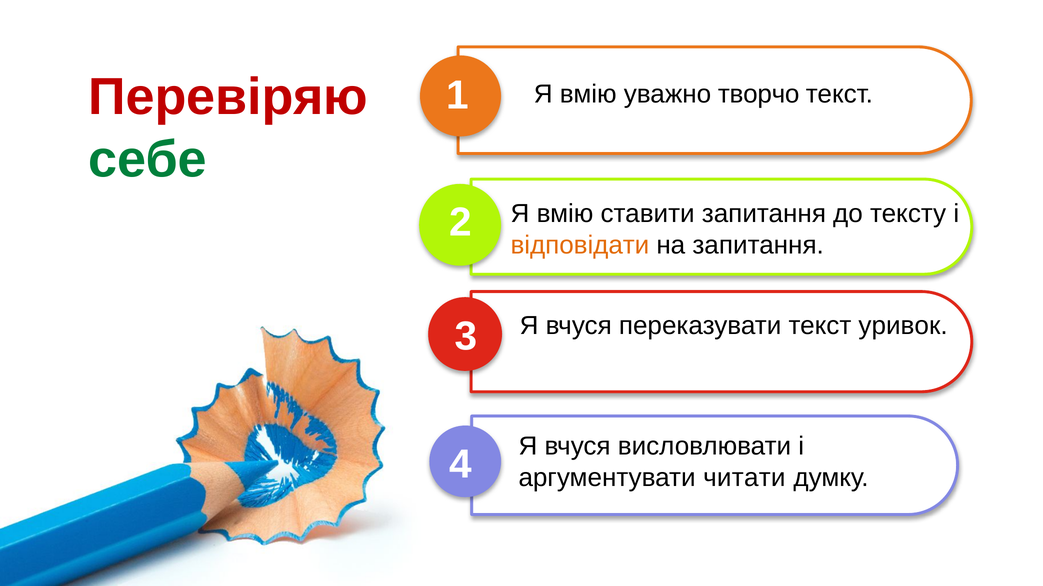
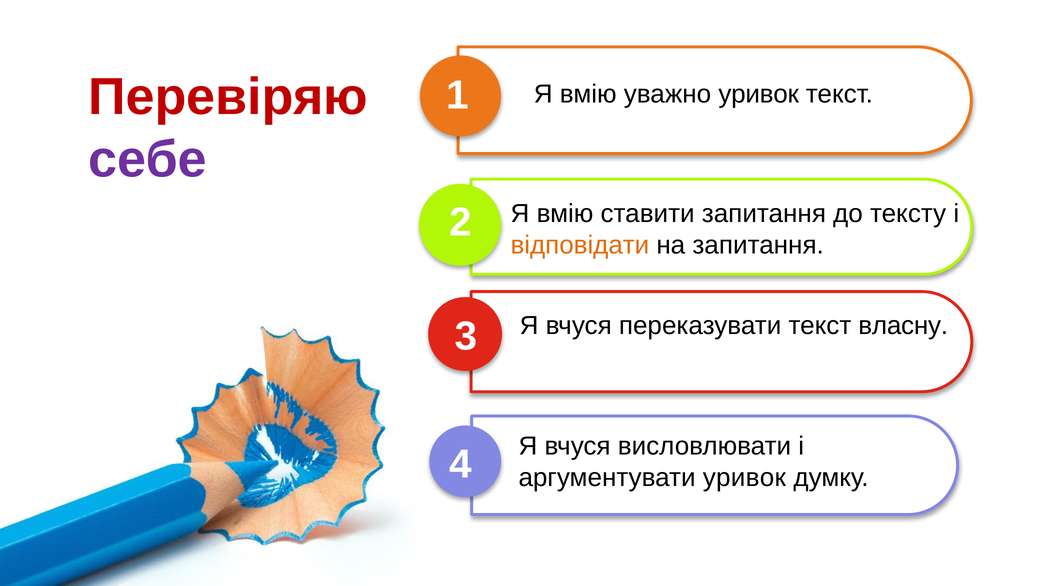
уважно творчо: творчо -> уривок
себе colour: green -> purple
уривок: уривок -> власну
аргументувати читати: читати -> уривок
